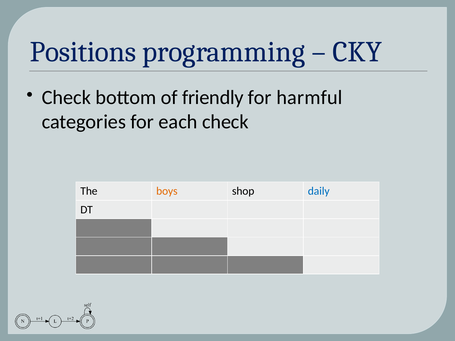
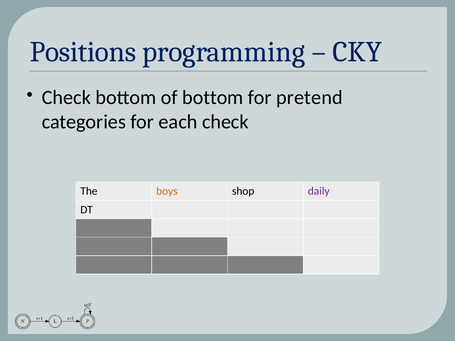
of friendly: friendly -> bottom
harmful: harmful -> pretend
daily colour: blue -> purple
